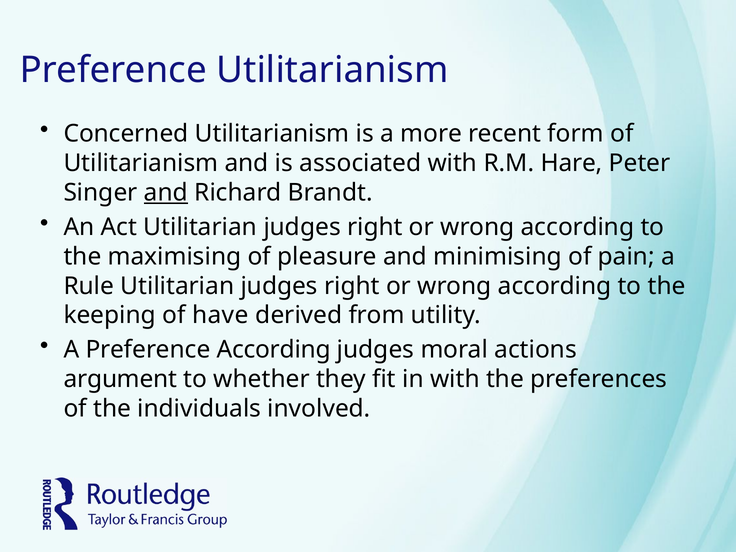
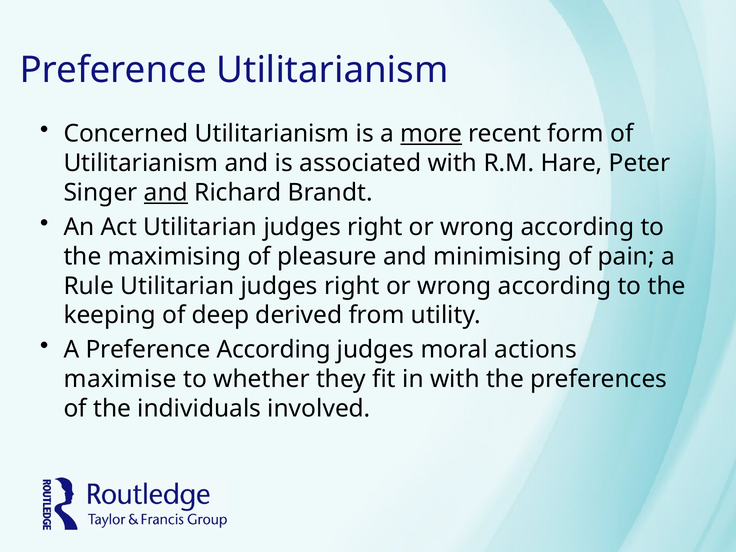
more underline: none -> present
have: have -> deep
argument: argument -> maximise
